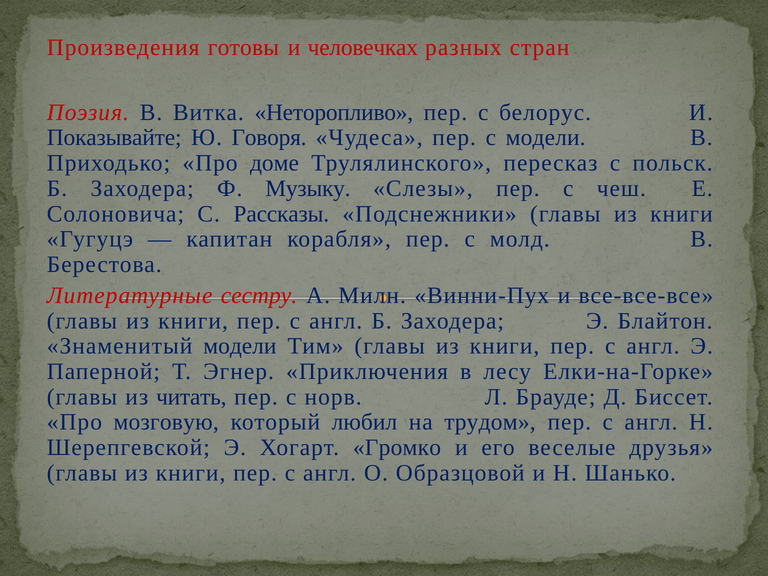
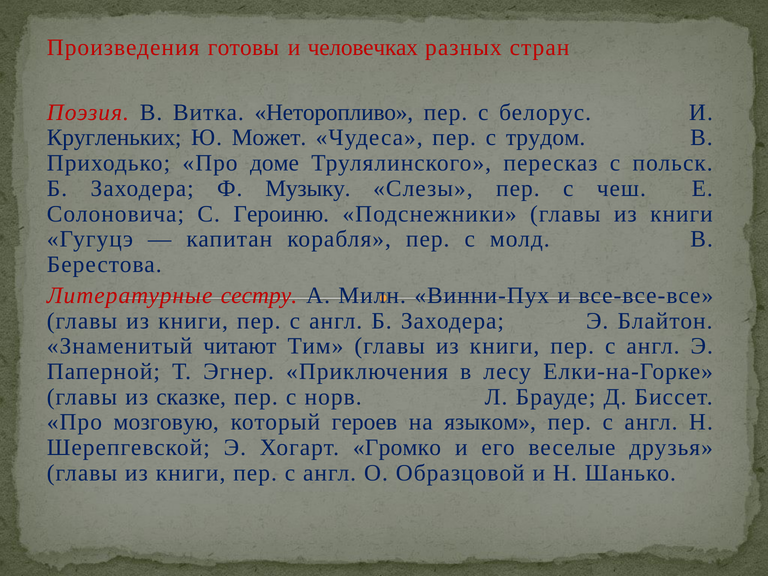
Показывайте: Показывайте -> Кругленьких
Говоря: Говоря -> Может
с модели: модели -> трудом
Рассказы: Рассказы -> Героиню
Знаменитый модели: модели -> читают
читать: читать -> сказке
любил: любил -> героев
трудом: трудом -> языком
